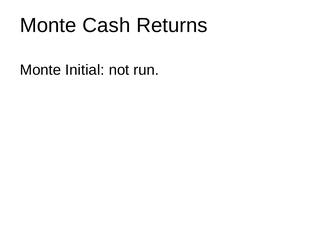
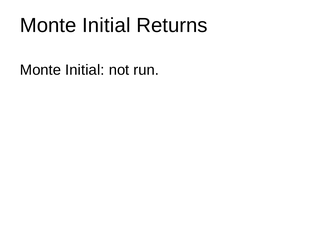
Cash at (106, 25): Cash -> Initial
